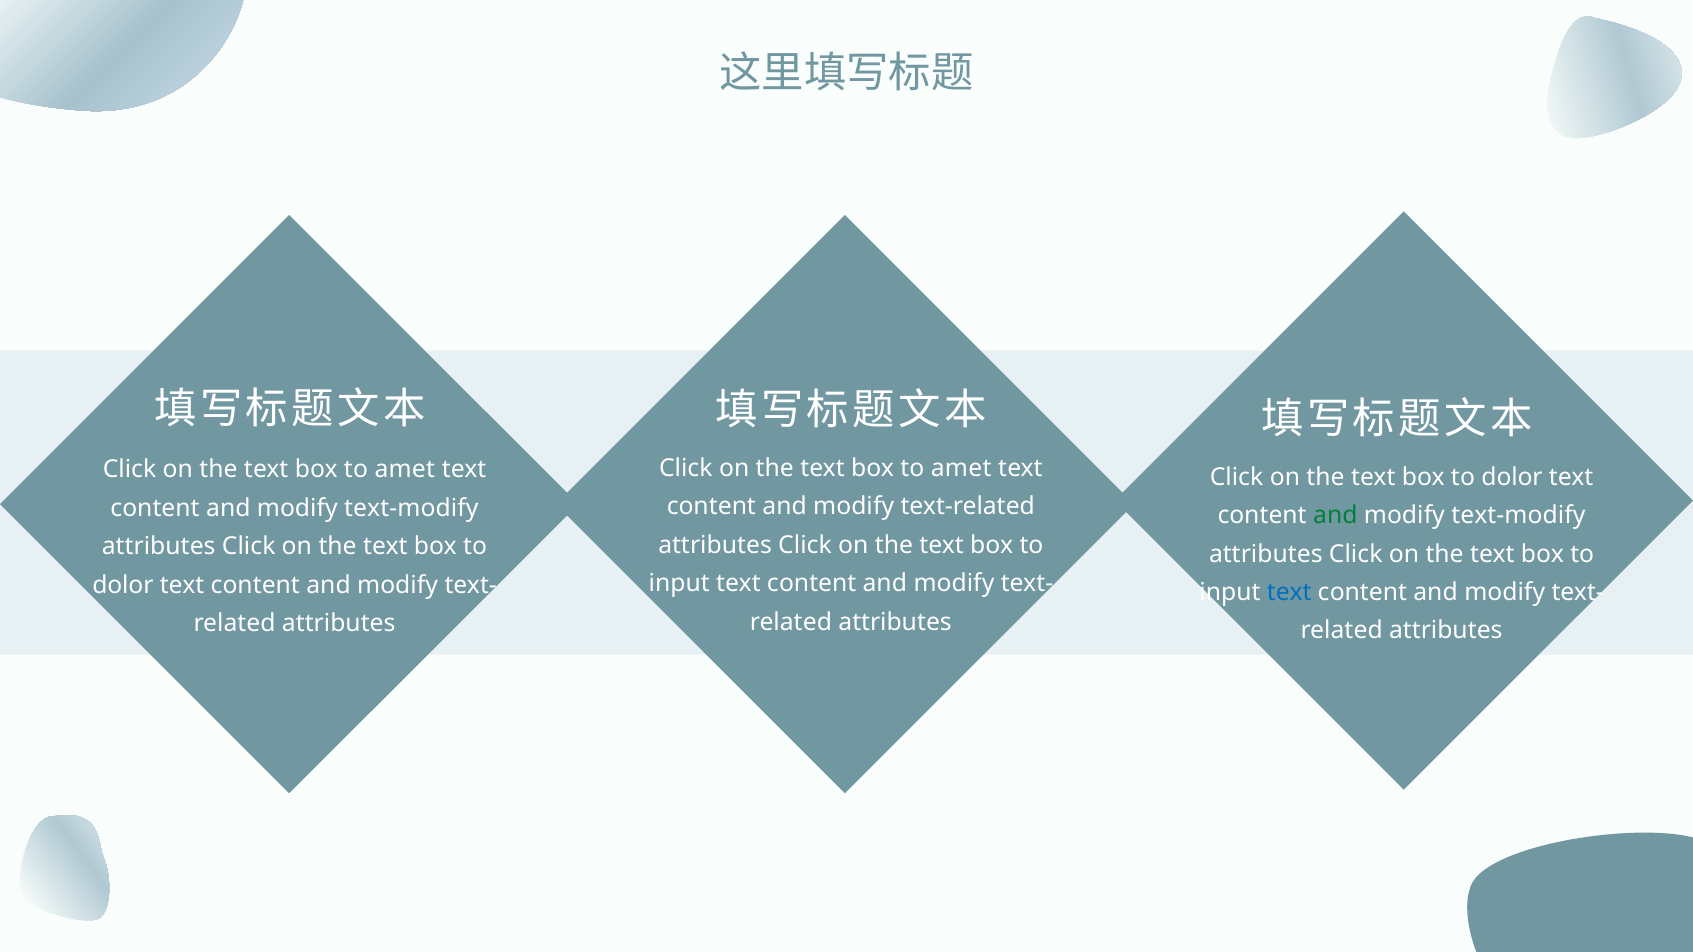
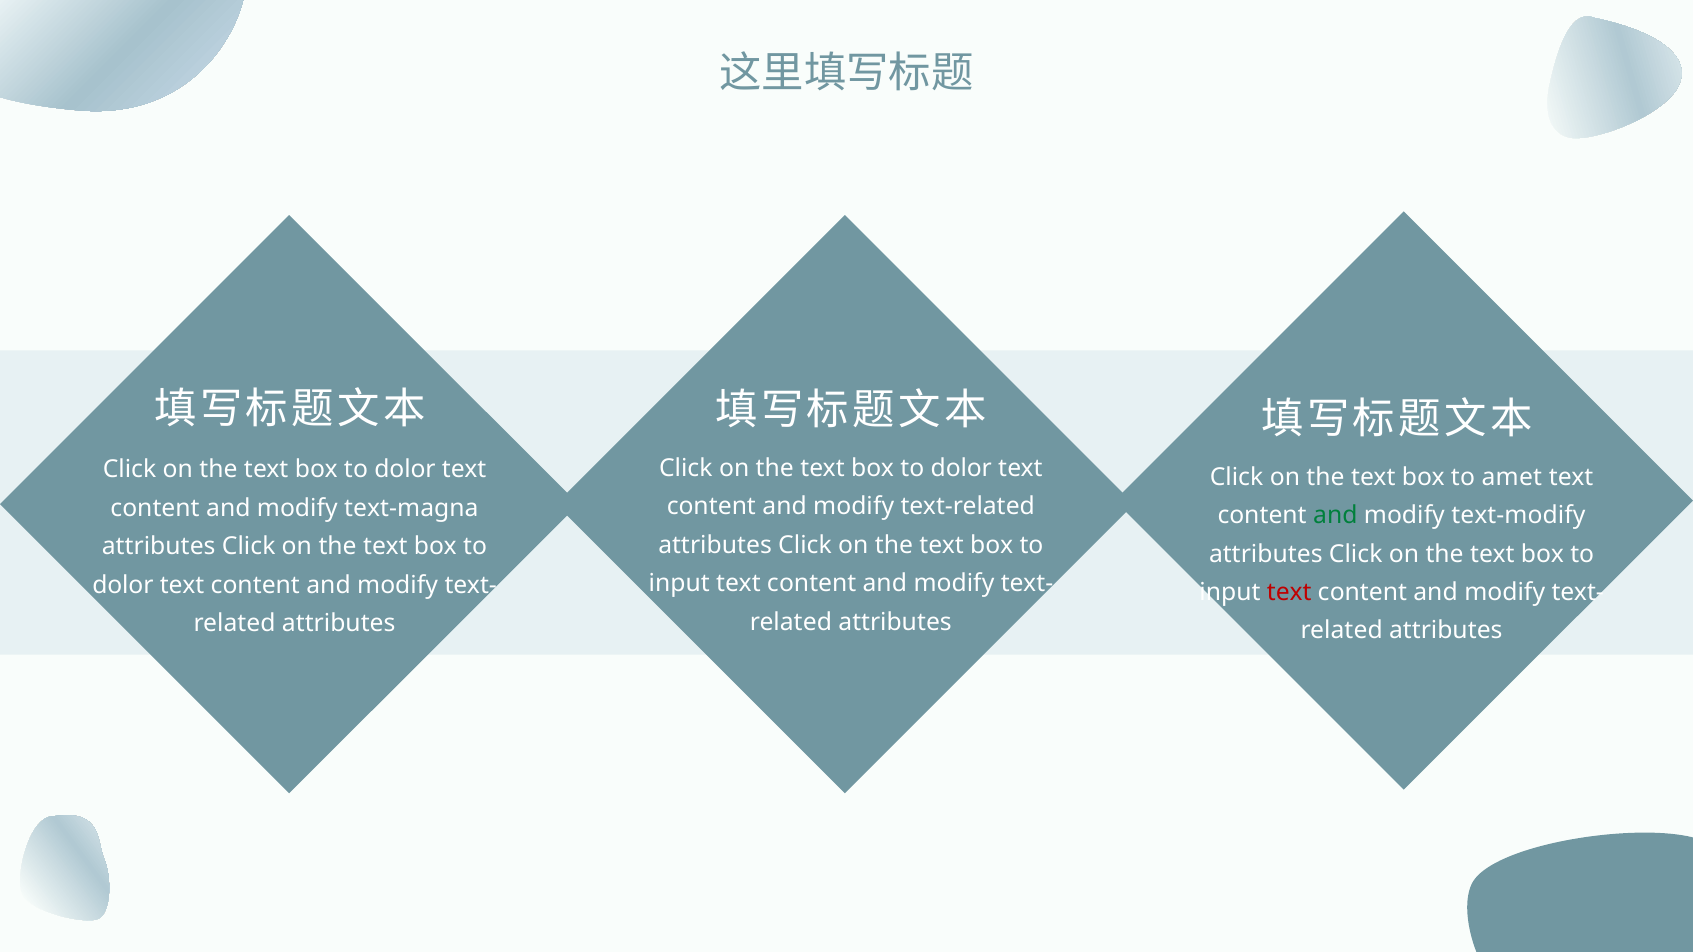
amet at (961, 468): amet -> dolor
amet at (405, 470): amet -> dolor
dolor at (1512, 477): dolor -> amet
text-modify at (411, 508): text-modify -> text-magna
text at (1289, 593) colour: blue -> red
